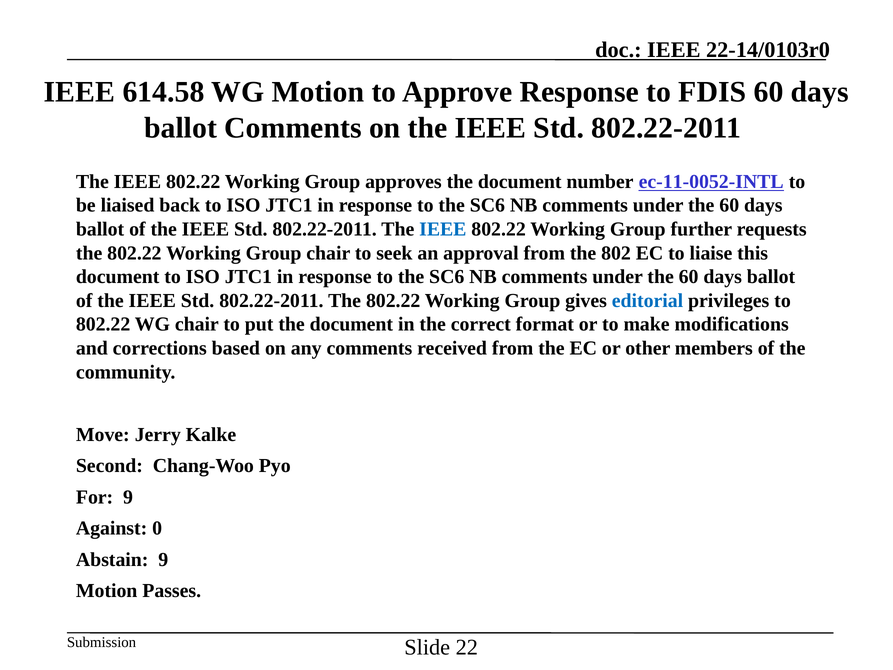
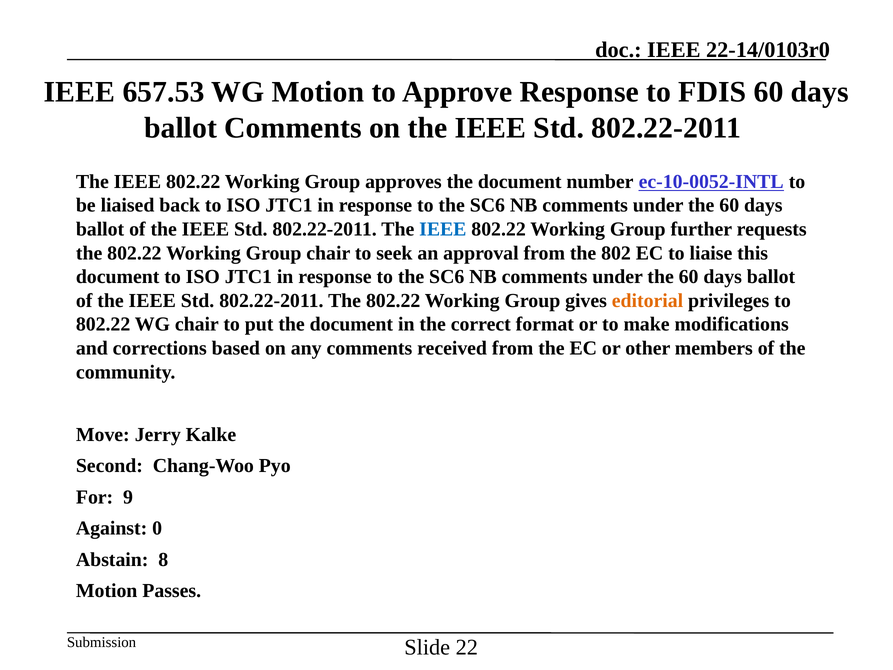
614.58: 614.58 -> 657.53
ec-11-0052-INTL: ec-11-0052-INTL -> ec-10-0052-INTL
editorial colour: blue -> orange
Abstain 9: 9 -> 8
